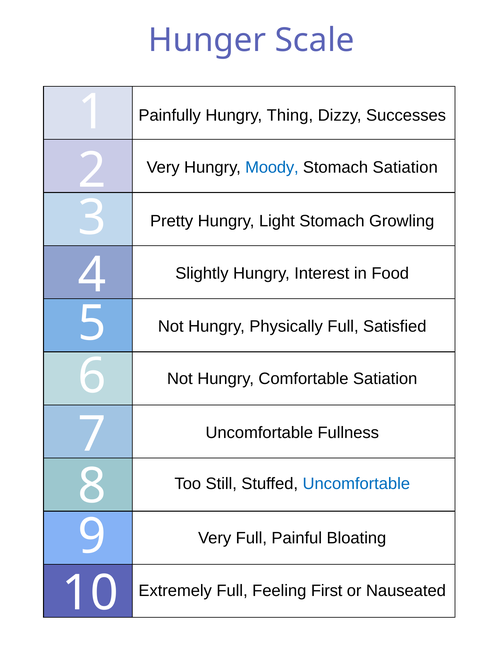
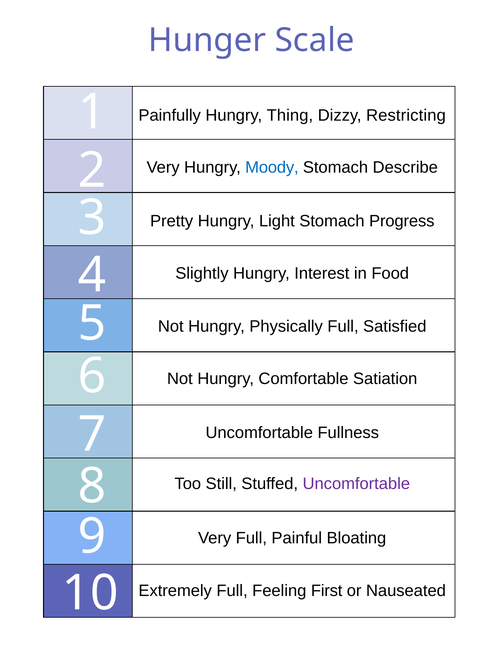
Successes: Successes -> Restricting
Stomach Satiation: Satiation -> Describe
Growling: Growling -> Progress
Uncomfortable at (356, 484) colour: blue -> purple
